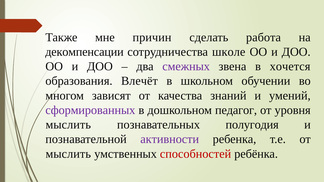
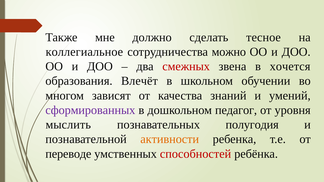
причин: причин -> должно
работа: работа -> тесное
декомпенсации: декомпенсации -> коллегиальное
школе: школе -> можно
смежных colour: purple -> red
активности colour: purple -> orange
мыслить at (68, 154): мыслить -> переводе
